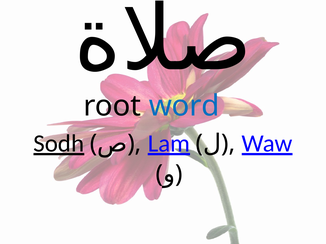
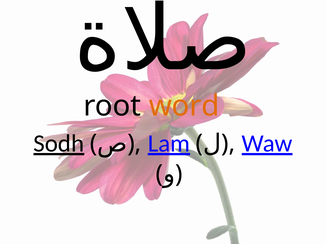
word colour: blue -> orange
